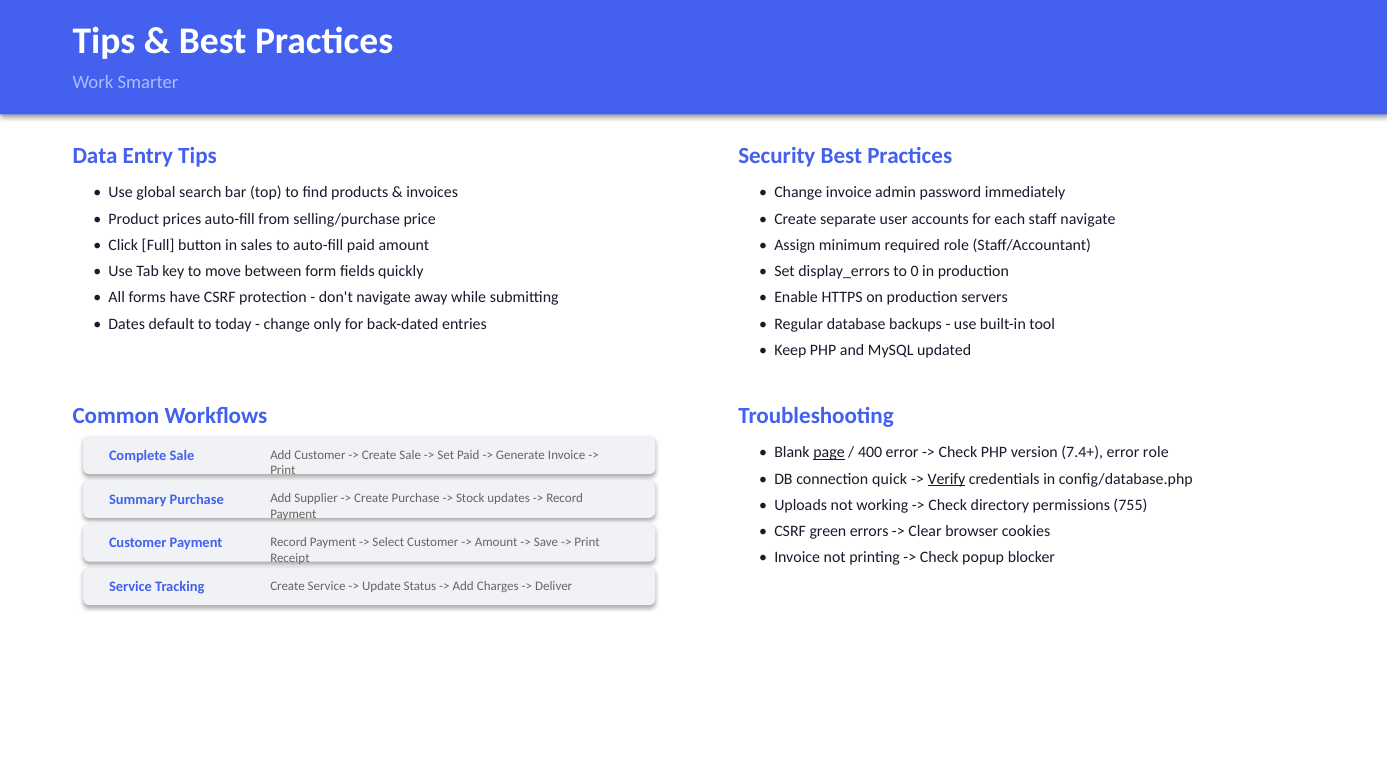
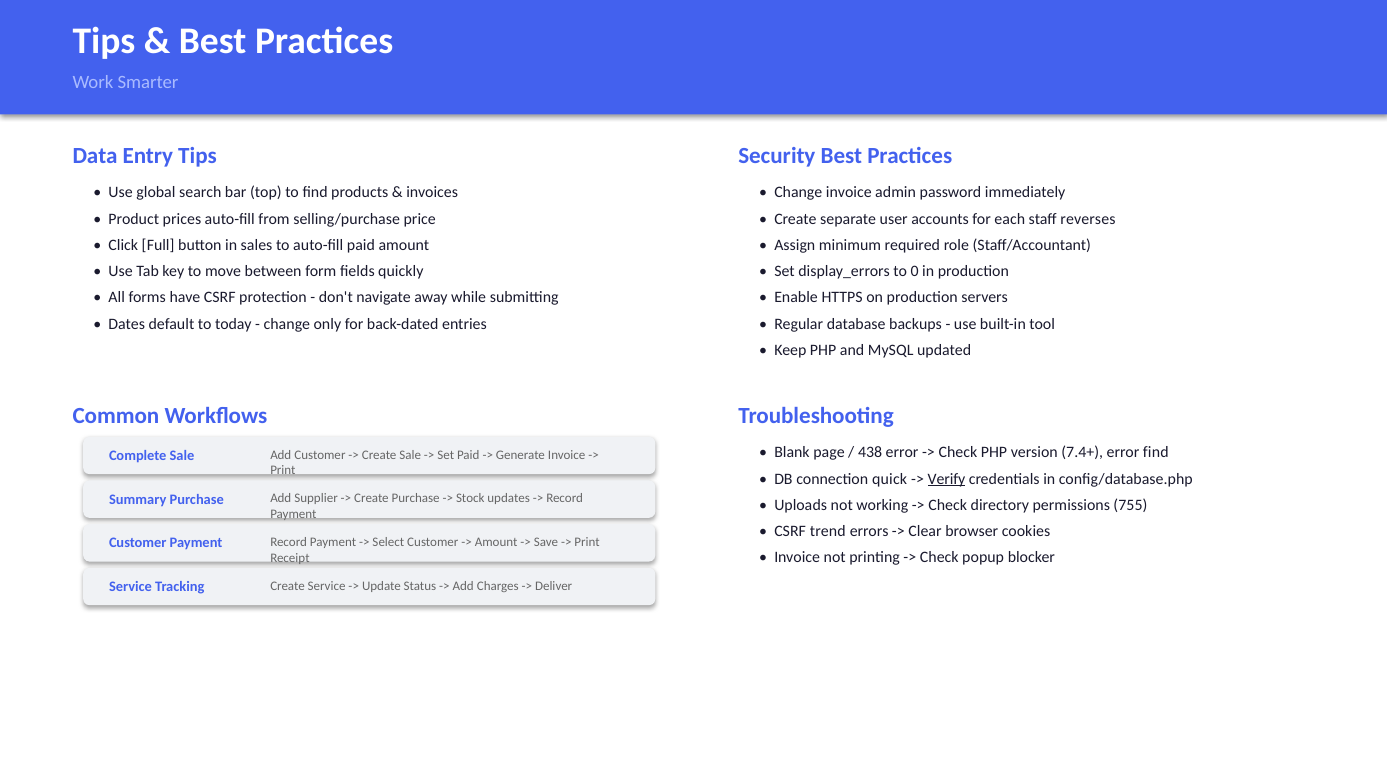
staff navigate: navigate -> reverses
page underline: present -> none
400: 400 -> 438
error role: role -> find
green: green -> trend
